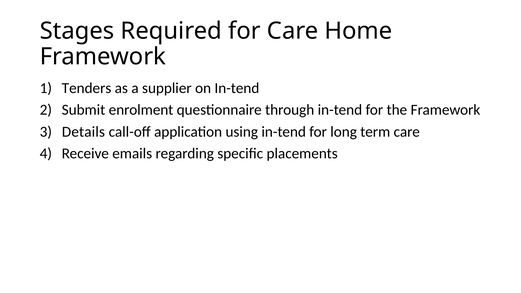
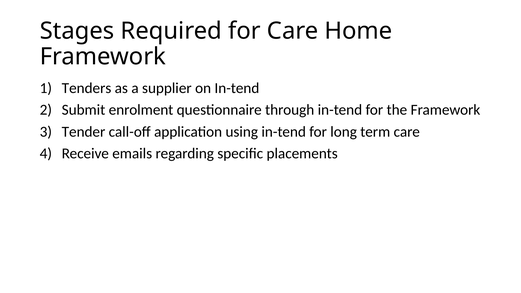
Details: Details -> Tender
